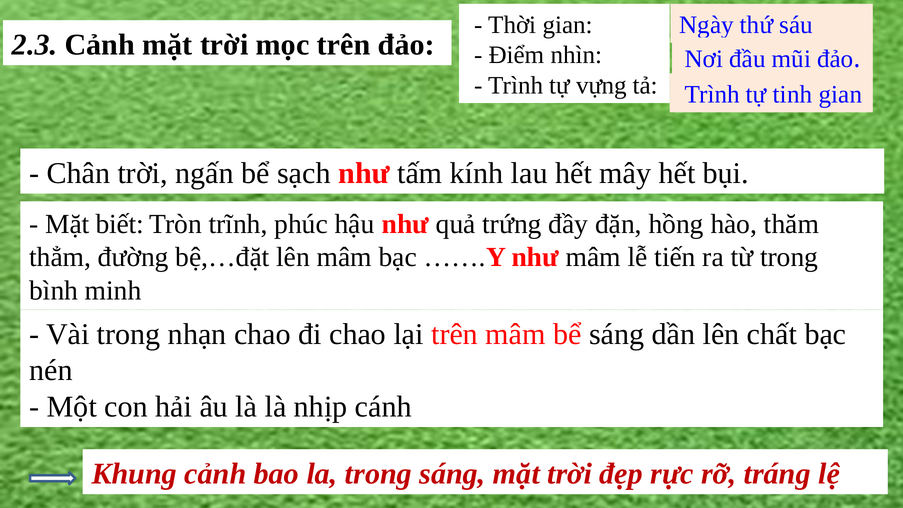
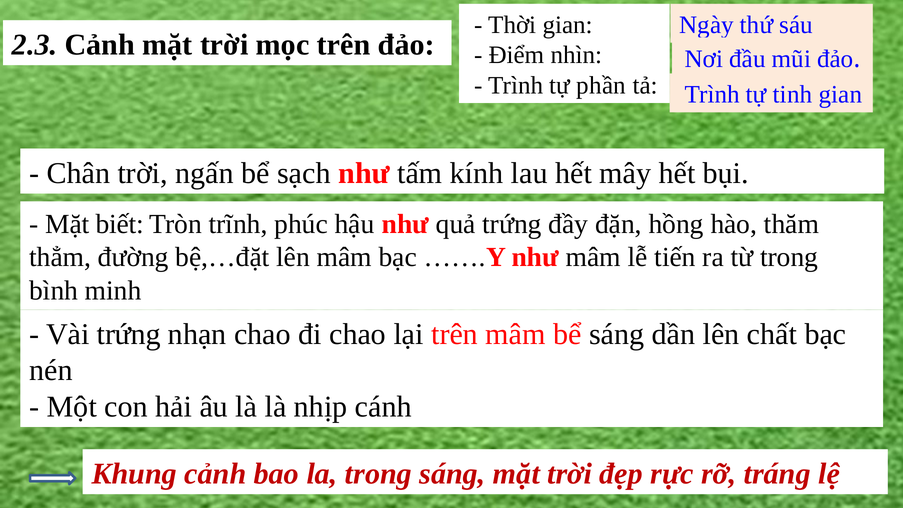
vựng: vựng -> phần
Vài trong: trong -> trứng
